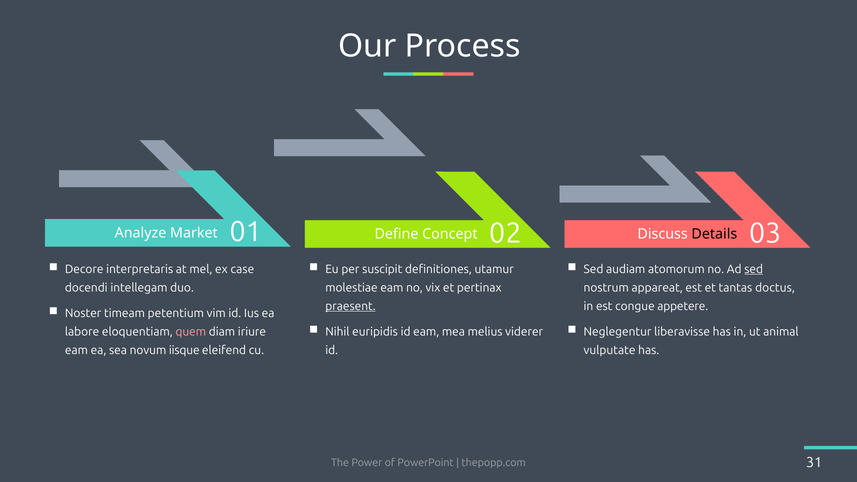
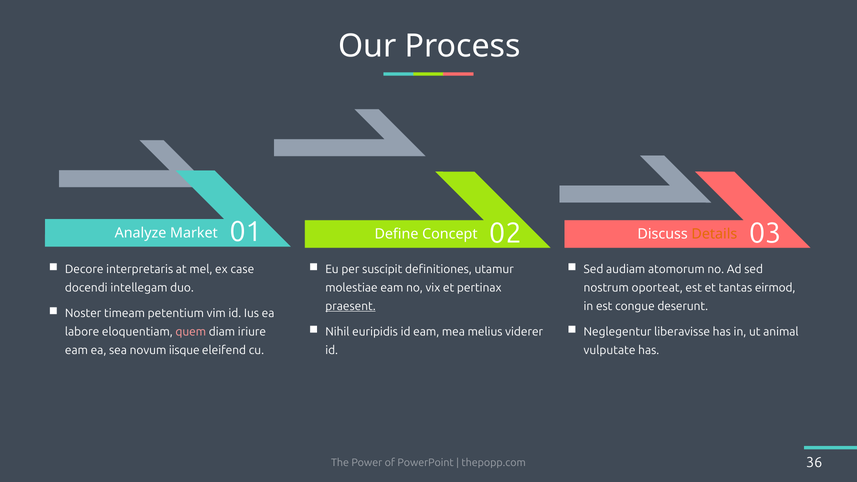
Details colour: black -> orange
sed at (754, 269) underline: present -> none
appareat: appareat -> oporteat
doctus: doctus -> eirmod
appetere: appetere -> deserunt
31: 31 -> 36
